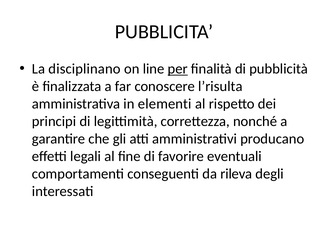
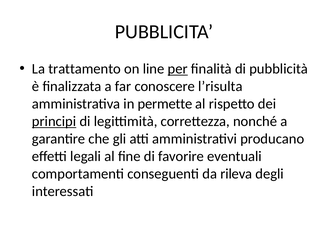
disciplinano: disciplinano -> trattamento
elementi: elementi -> permette
principi underline: none -> present
